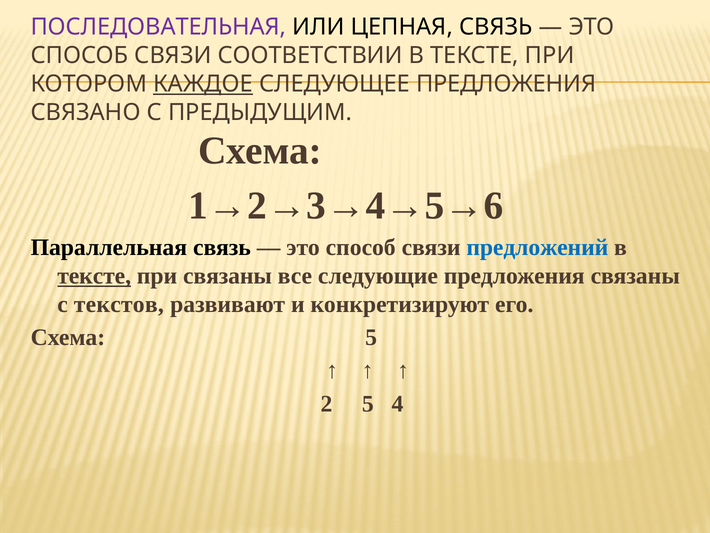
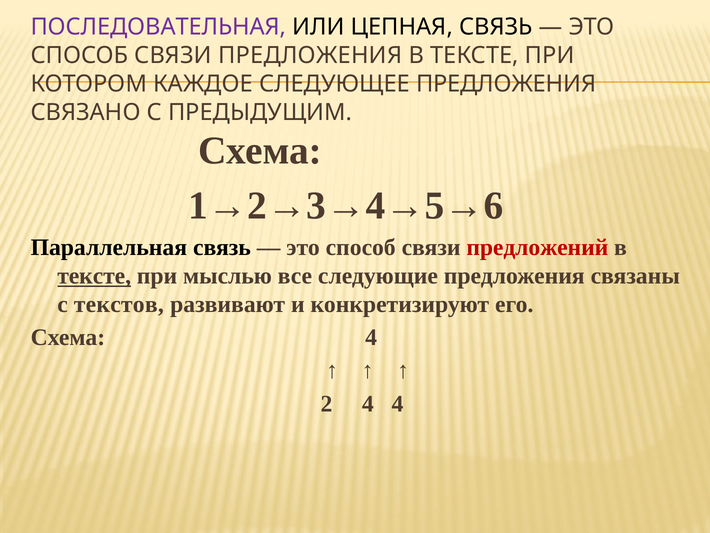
СВЯЗИ СООТВЕТСТВИИ: СООТВЕТСТВИИ -> ПРЕДЛОЖЕНИЯ
КАЖДОЕ underline: present -> none
предложений colour: blue -> red
при связаны: связаны -> мыслью
Схема 5: 5 -> 4
2 5: 5 -> 4
